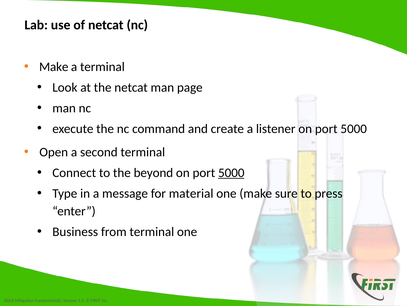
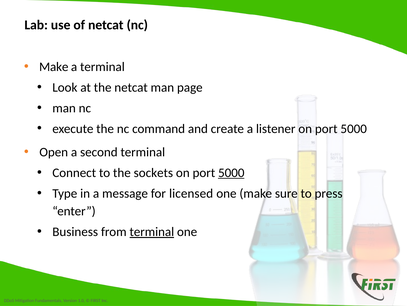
beyond: beyond -> sockets
material: material -> licensed
terminal at (152, 231) underline: none -> present
